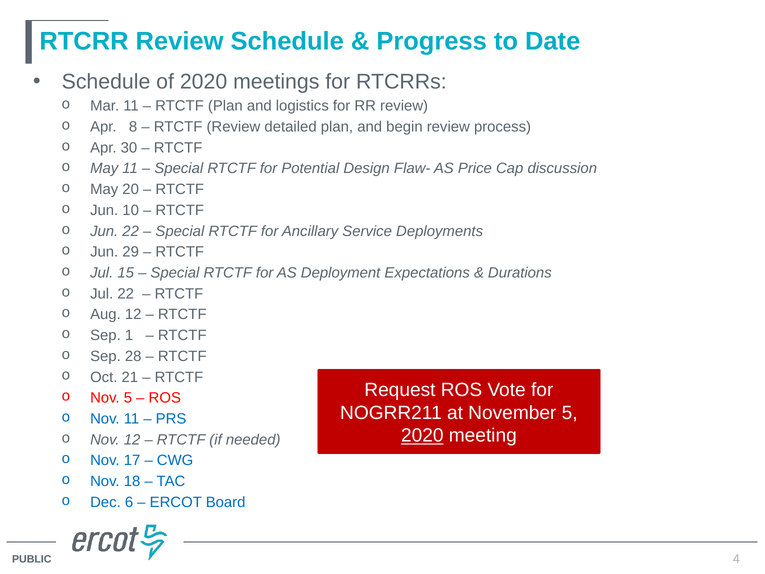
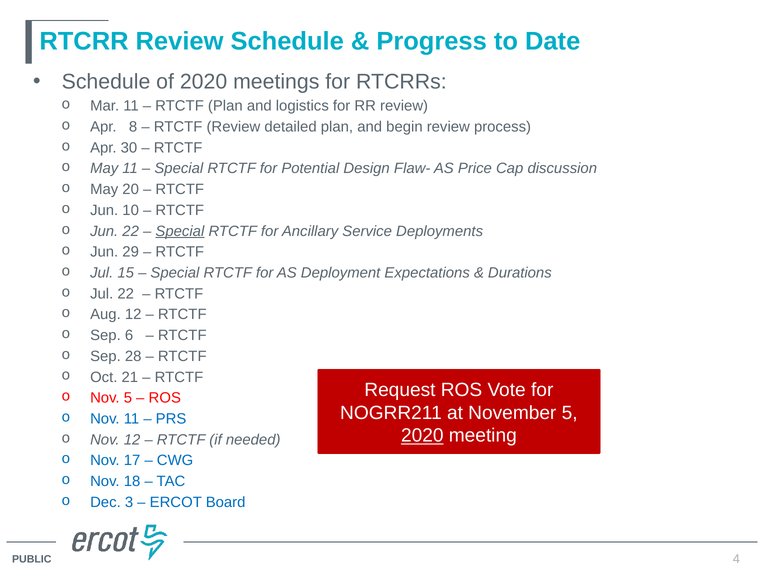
Special at (180, 231) underline: none -> present
1: 1 -> 6
6: 6 -> 3
